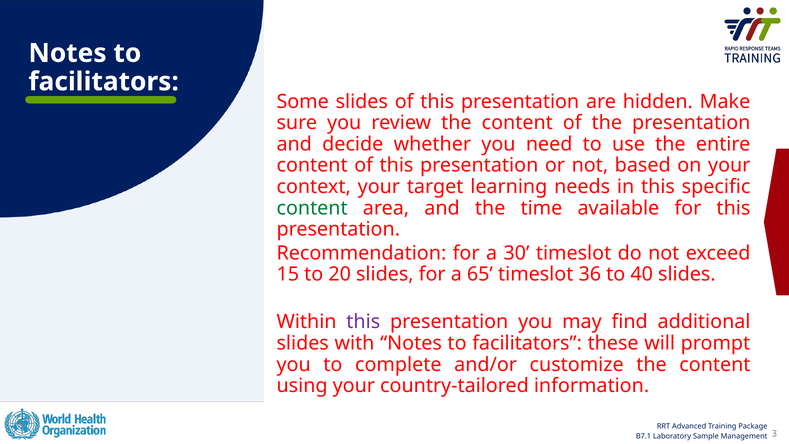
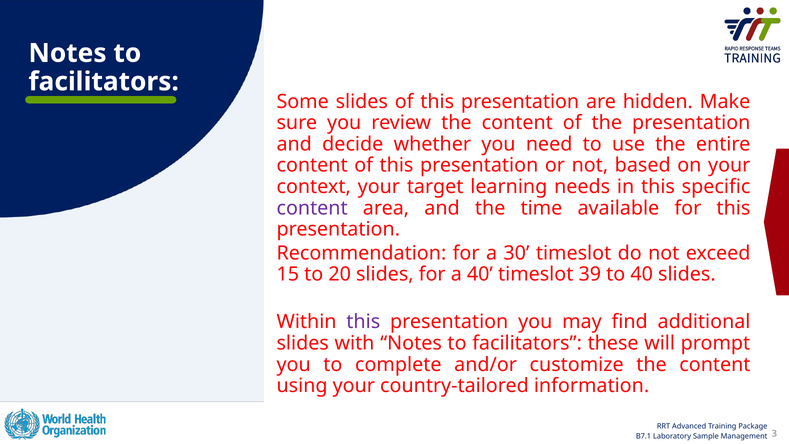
content at (312, 208) colour: green -> purple
a 65: 65 -> 40
36: 36 -> 39
